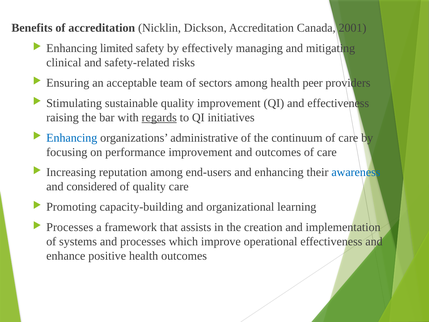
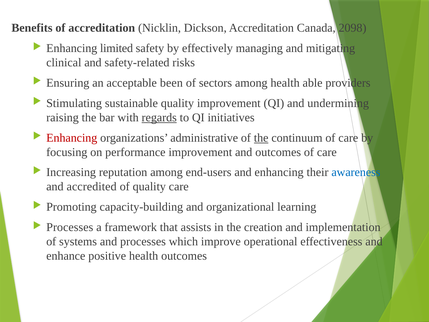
2001: 2001 -> 2098
team: team -> been
peer: peer -> able
and effectiveness: effectiveness -> undermining
Enhancing at (72, 138) colour: blue -> red
the at (261, 138) underline: none -> present
considered: considered -> accredited
